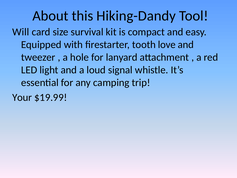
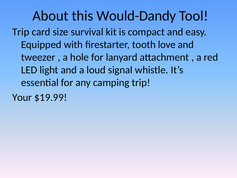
Hiking-Dandy: Hiking-Dandy -> Would-Dandy
Will at (21, 32): Will -> Trip
